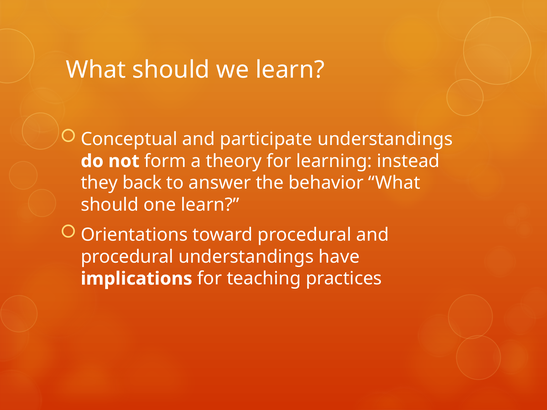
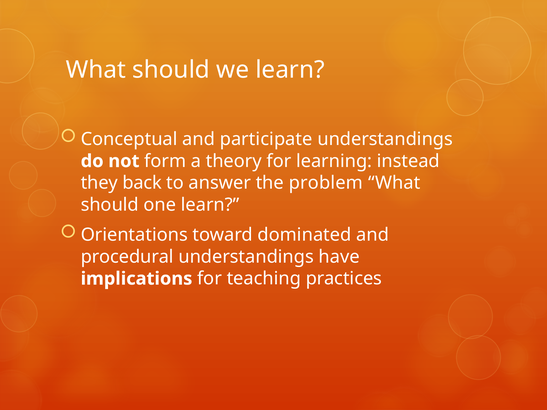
behavior: behavior -> problem
toward procedural: procedural -> dominated
